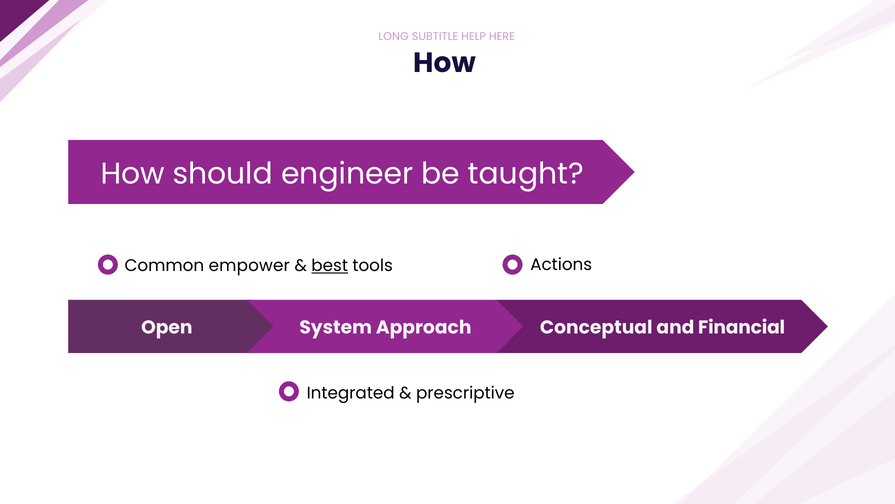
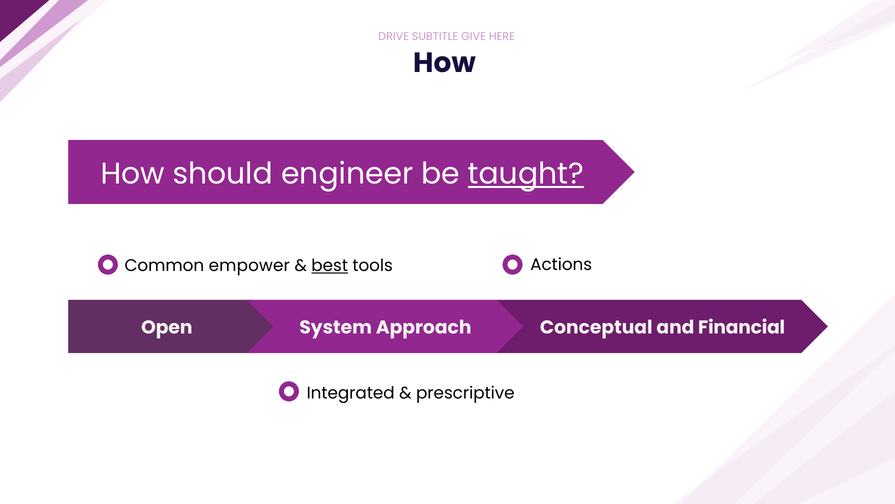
LONG: LONG -> DRIVE
HELP: HELP -> GIVE
taught underline: none -> present
